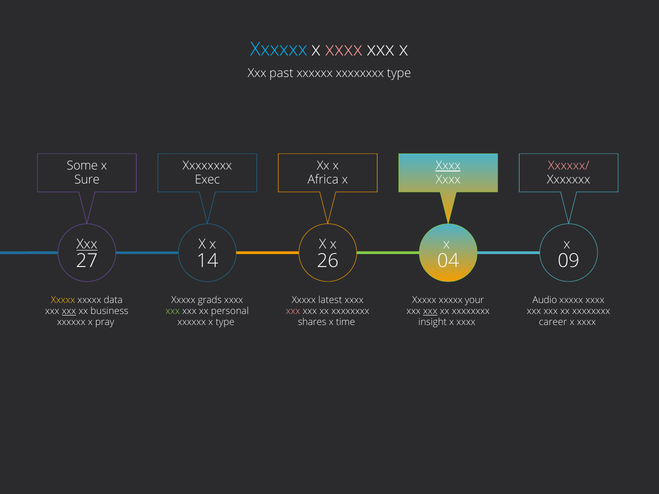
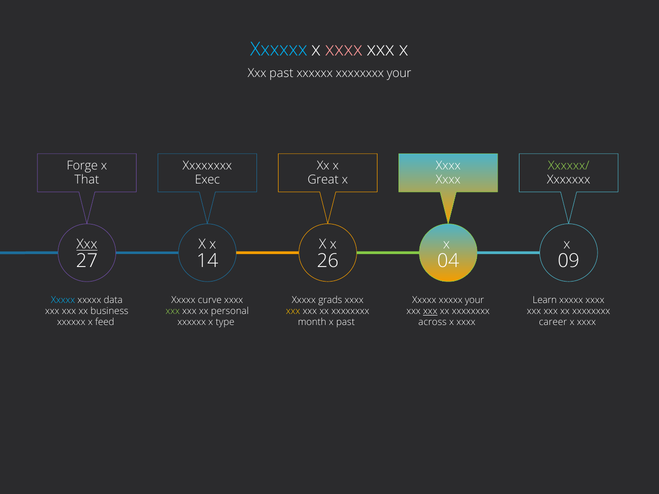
xxxxxxxx type: type -> your
Some: Some -> Forge
Xxxx at (448, 166) underline: present -> none
Xxxxxx/ colour: pink -> light green
Sure: Sure -> That
Africa: Africa -> Great
Xxxxx at (63, 300) colour: yellow -> light blue
grads: grads -> curve
latest: latest -> grads
Audio: Audio -> Learn
xxx at (69, 311) underline: present -> none
xxx at (293, 311) colour: pink -> yellow
pray: pray -> feed
shares: shares -> month
x time: time -> past
insight: insight -> across
